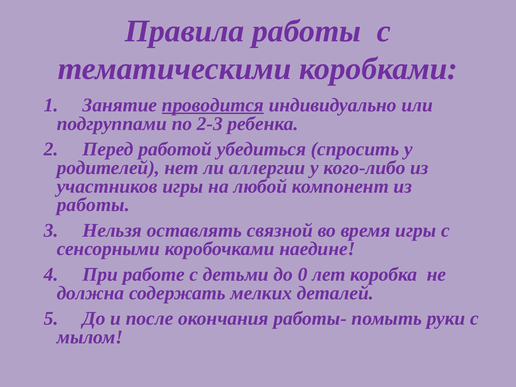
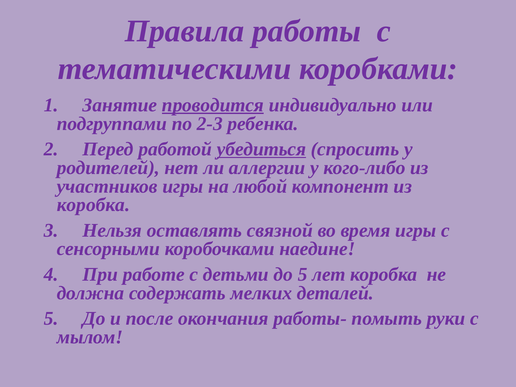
убедиться underline: none -> present
работы at (93, 205): работы -> коробка
до 0: 0 -> 5
